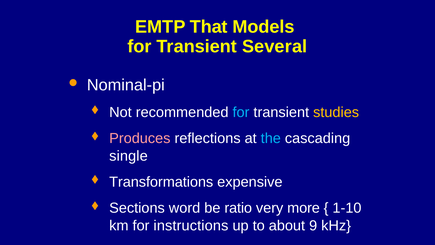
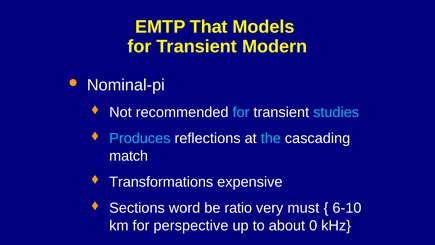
Several: Several -> Modern
studies colour: yellow -> light blue
Produces colour: pink -> light blue
single: single -> match
more: more -> must
1-10: 1-10 -> 6-10
instructions: instructions -> perspective
9: 9 -> 0
